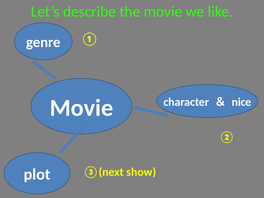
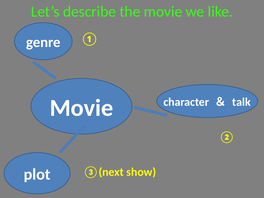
nice: nice -> talk
